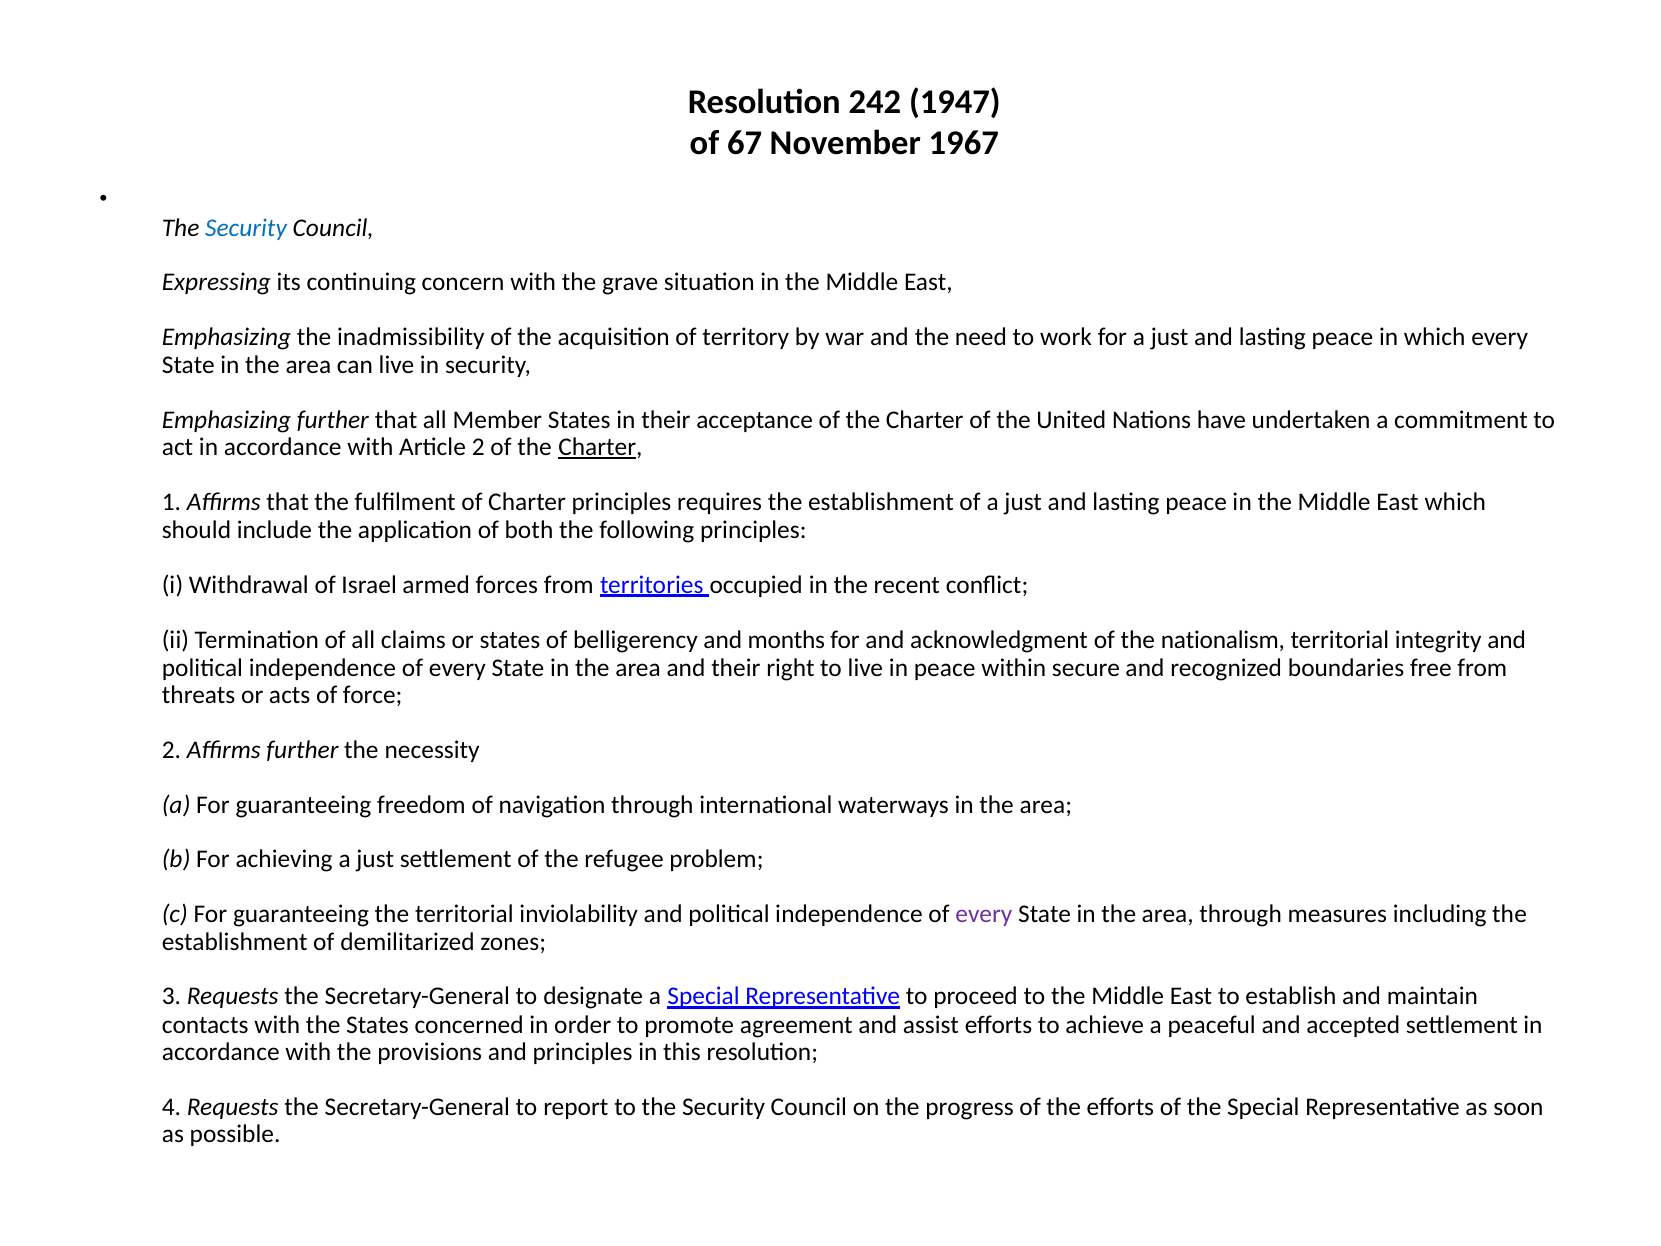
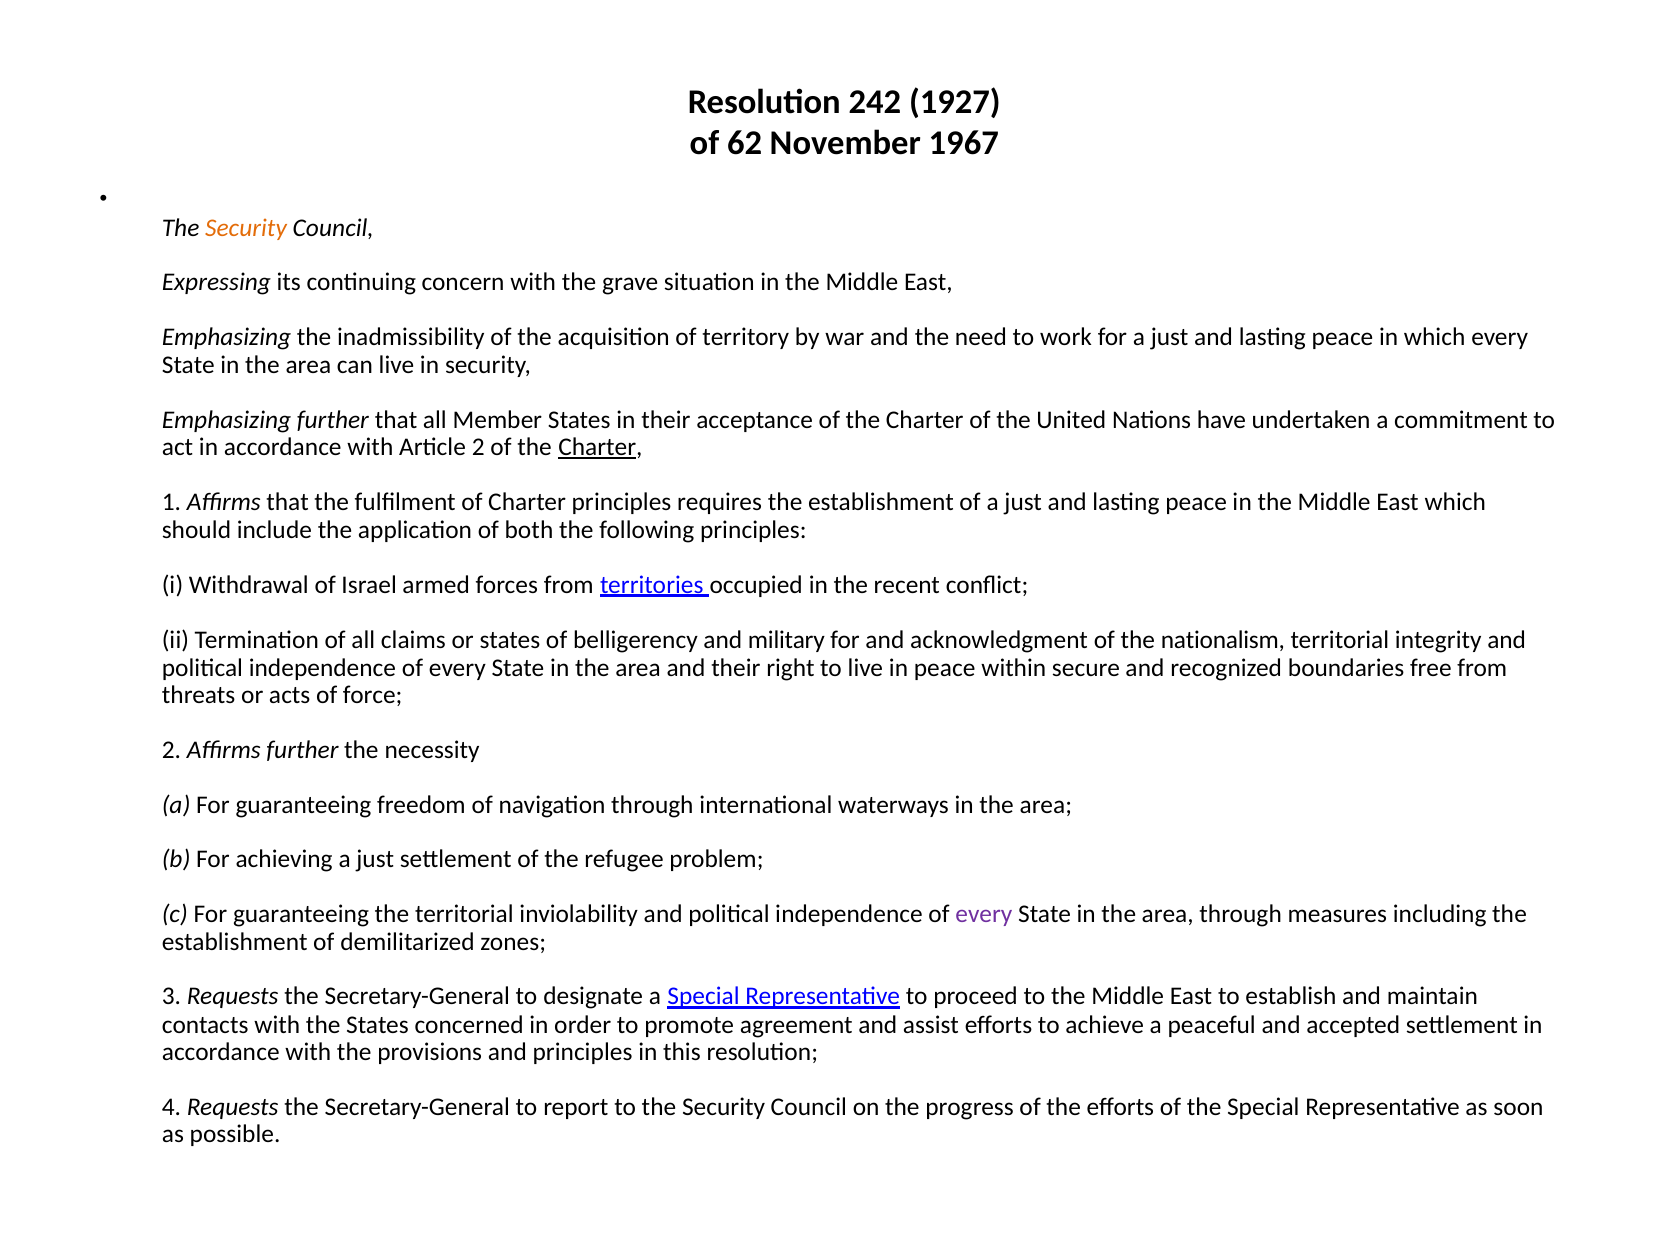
1947: 1947 -> 1927
67: 67 -> 62
Security at (246, 228) colour: blue -> orange
months: months -> military
